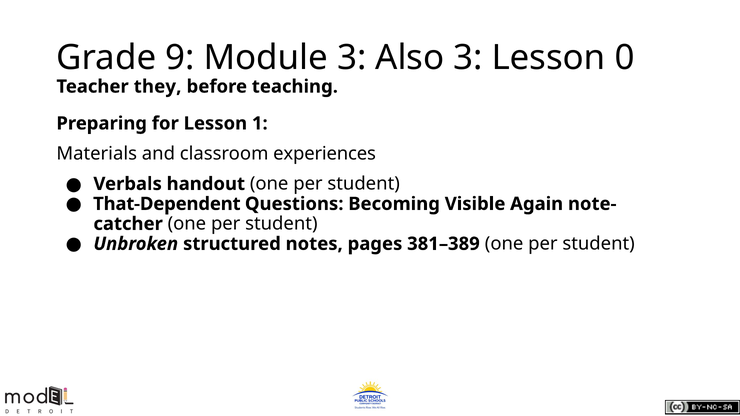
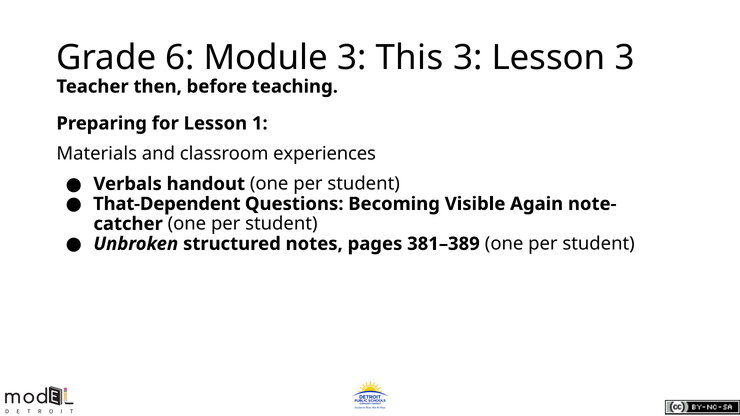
9: 9 -> 6
Also: Also -> This
Lesson 0: 0 -> 3
they: they -> then
